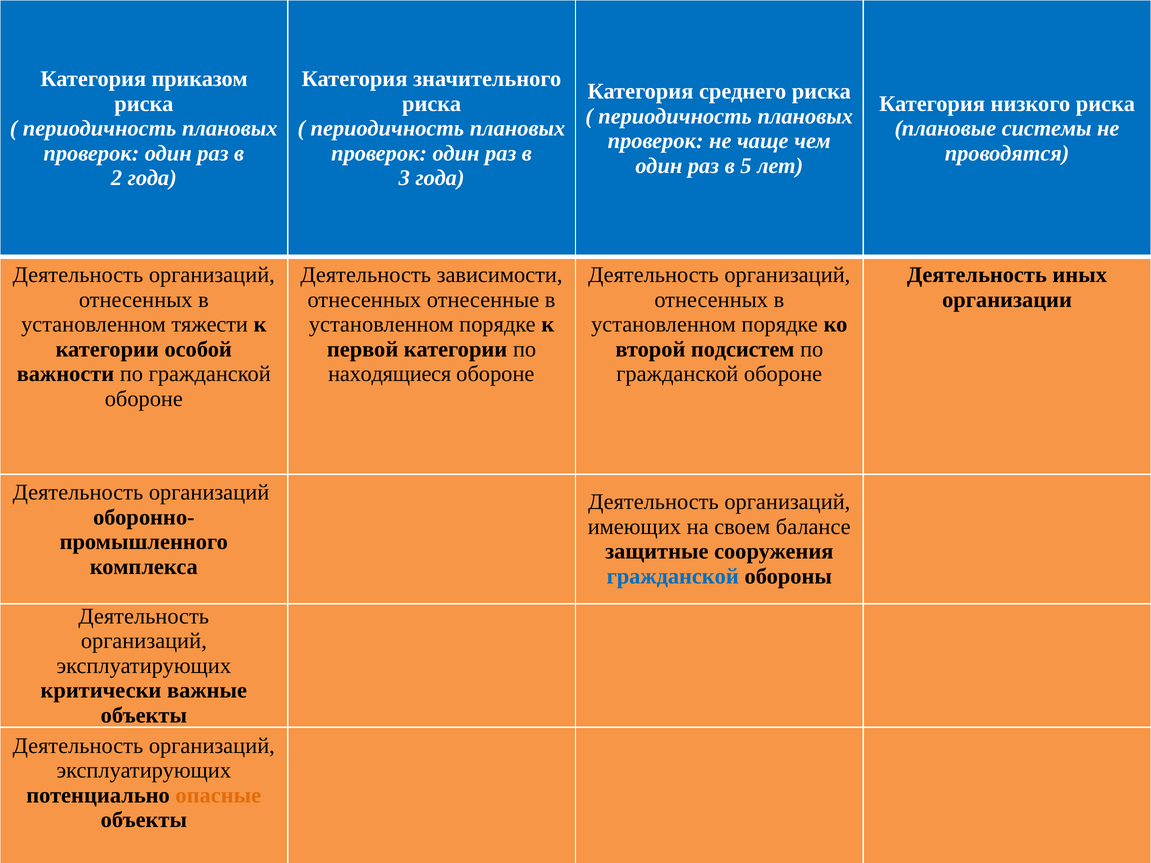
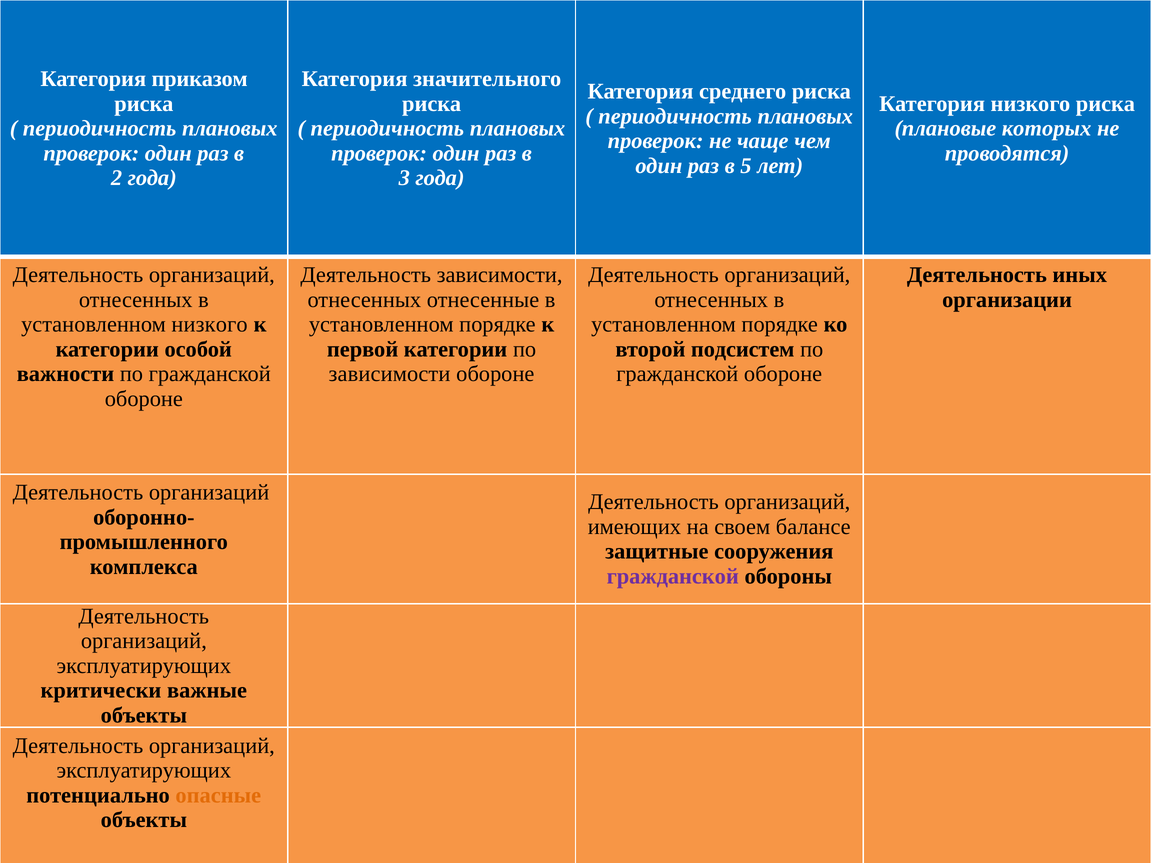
системы: системы -> которых
установленном тяжести: тяжести -> низкого
находящиеся at (390, 374): находящиеся -> зависимости
гражданской at (673, 576) colour: blue -> purple
